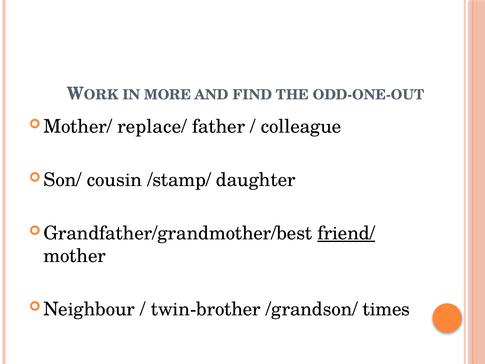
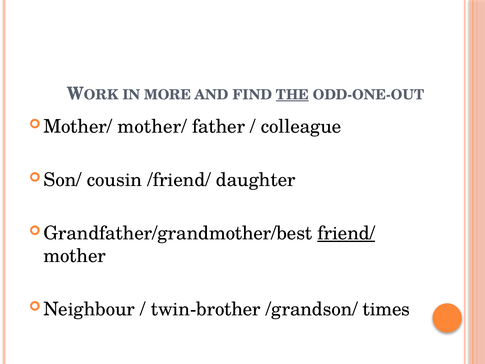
THE underline: none -> present
replace/: replace/ -> mother/
/stamp/: /stamp/ -> /friend/
